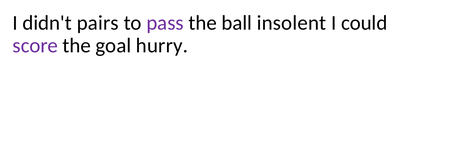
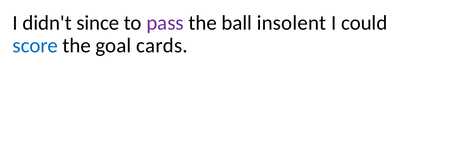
pairs: pairs -> since
score colour: purple -> blue
hurry: hurry -> cards
